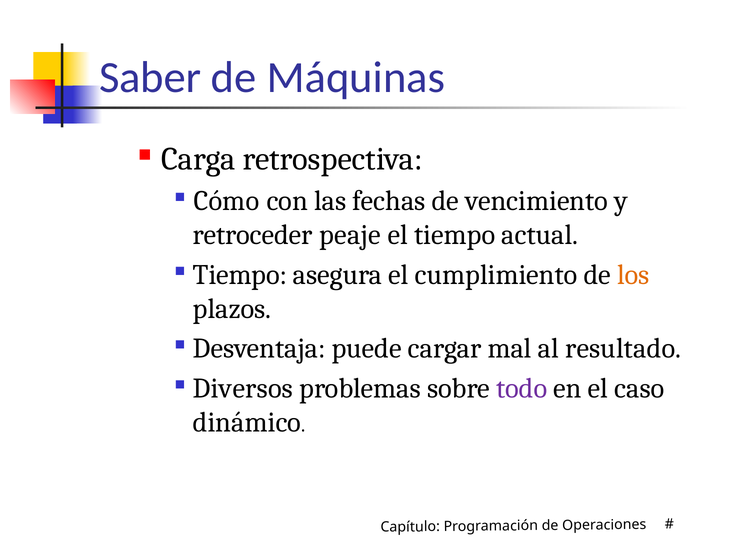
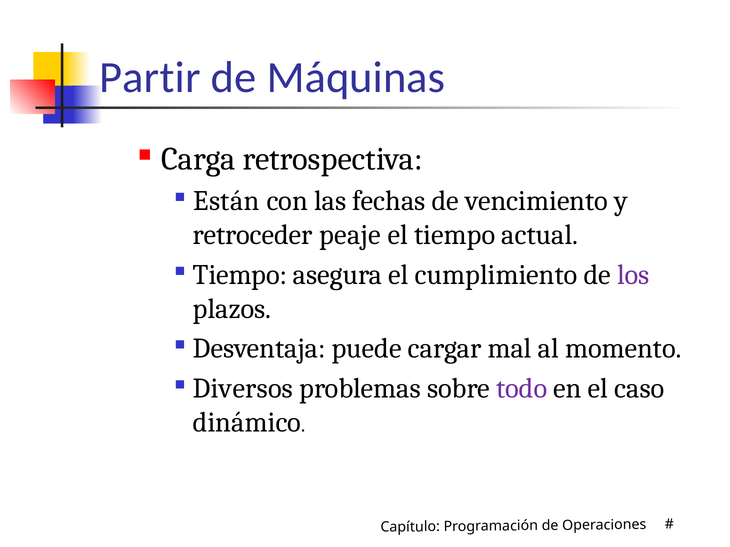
Saber: Saber -> Partir
Cómo: Cómo -> Están
los colour: orange -> purple
resultado: resultado -> momento
